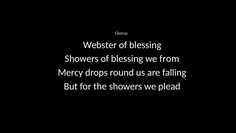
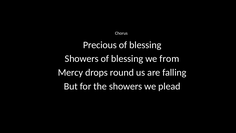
Webster: Webster -> Precious
